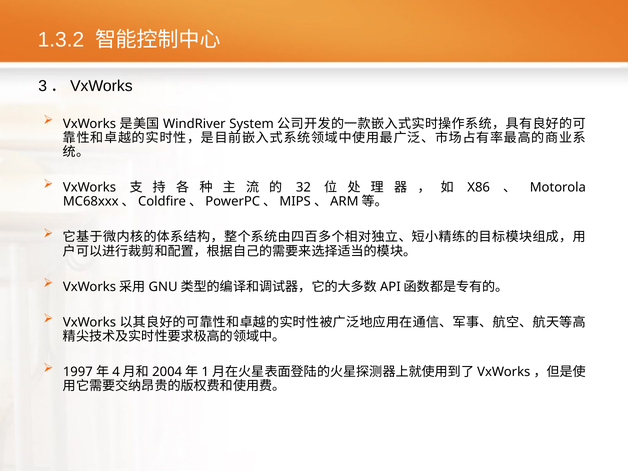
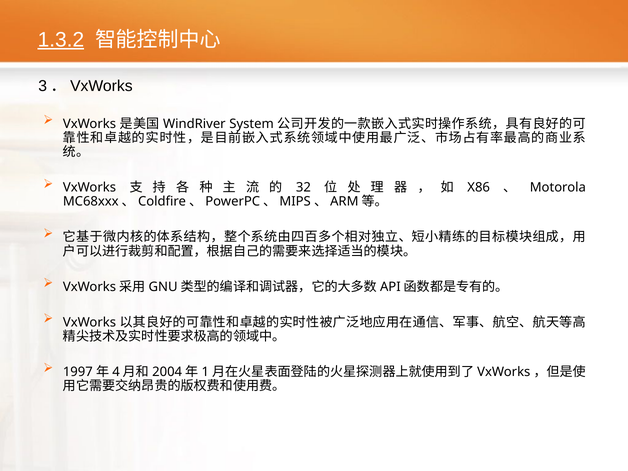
1.3.2 underline: none -> present
